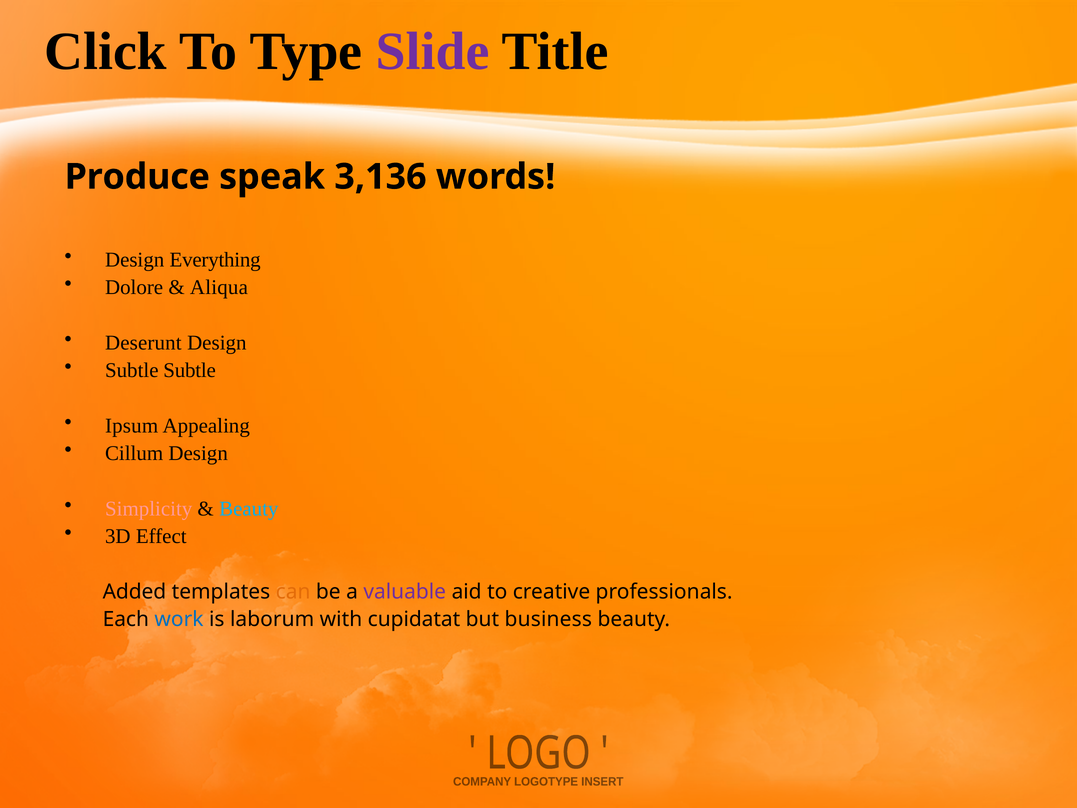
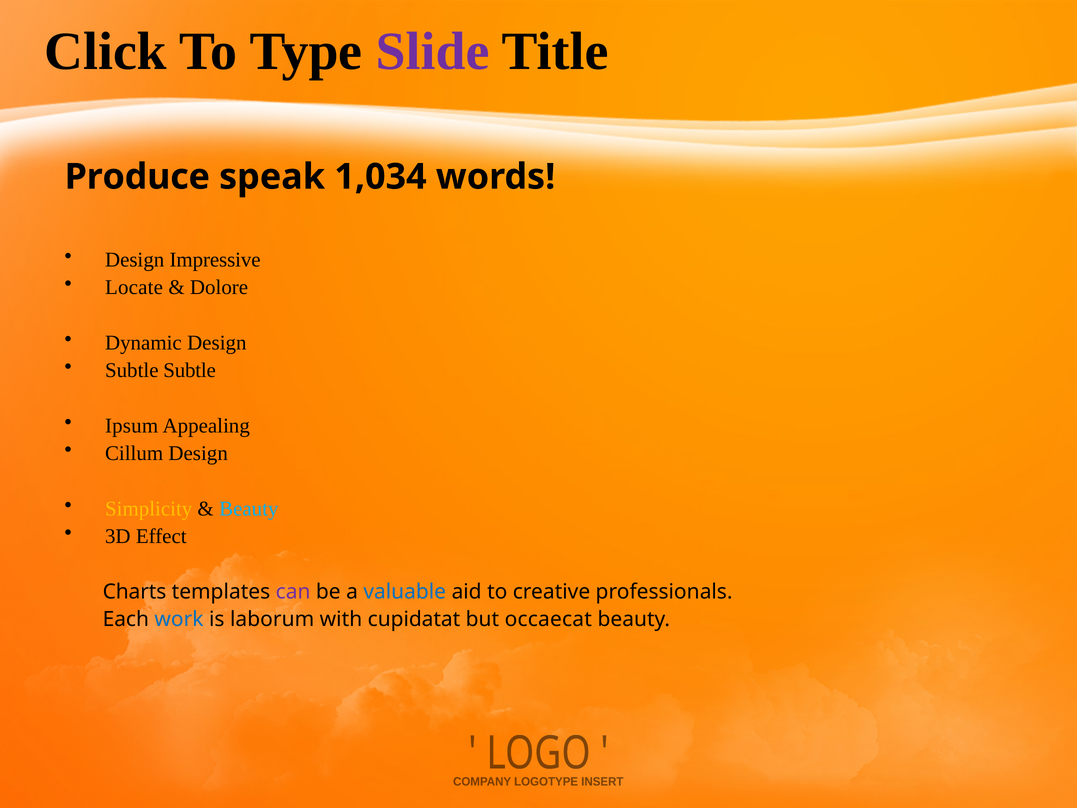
3,136: 3,136 -> 1,034
Everything: Everything -> Impressive
Dolore: Dolore -> Locate
Aliqua: Aliqua -> Dolore
Deserunt: Deserunt -> Dynamic
Simplicity colour: pink -> yellow
Added: Added -> Charts
can colour: orange -> purple
valuable colour: purple -> blue
business: business -> occaecat
